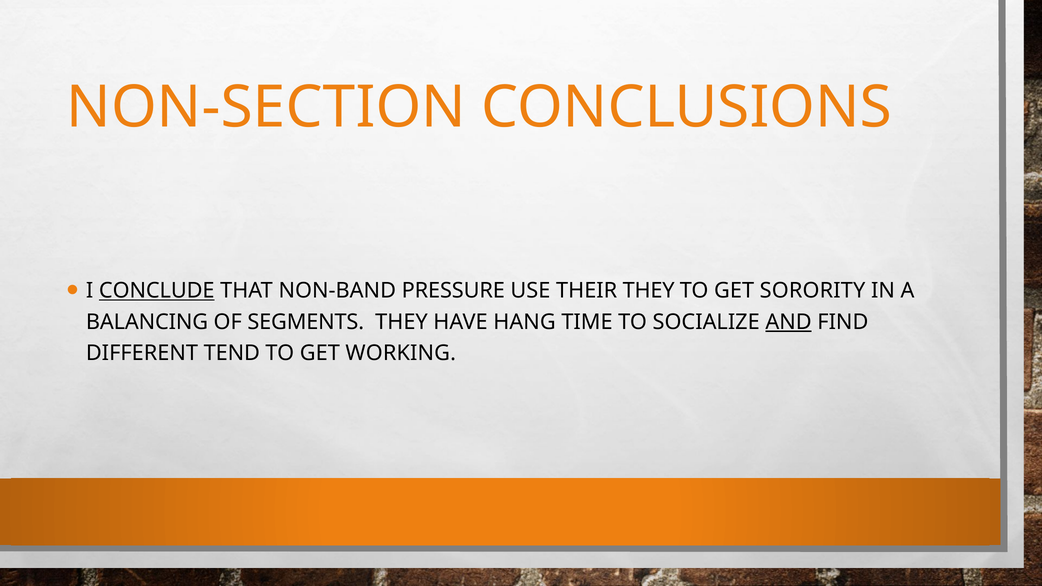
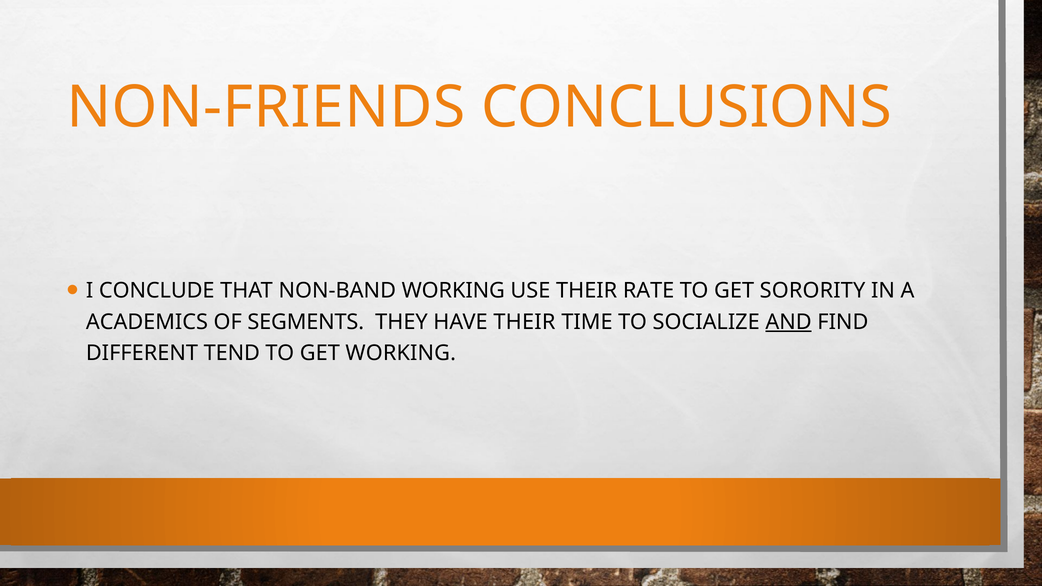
NON-SECTION: NON-SECTION -> NON-FRIENDS
CONCLUDE underline: present -> none
NON-BAND PRESSURE: PRESSURE -> WORKING
THEIR THEY: THEY -> RATE
BALANCING: BALANCING -> ACADEMICS
HAVE HANG: HANG -> THEIR
